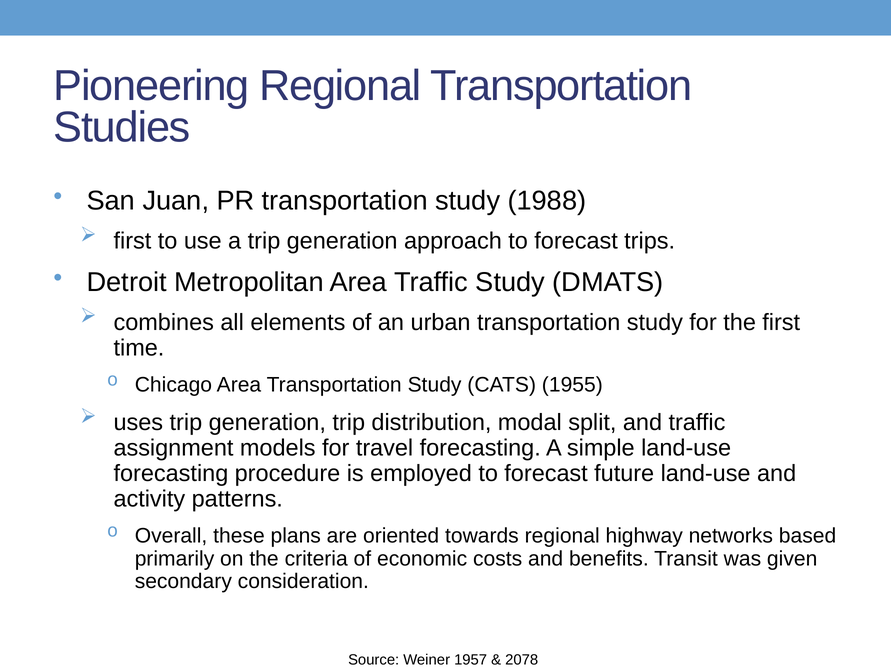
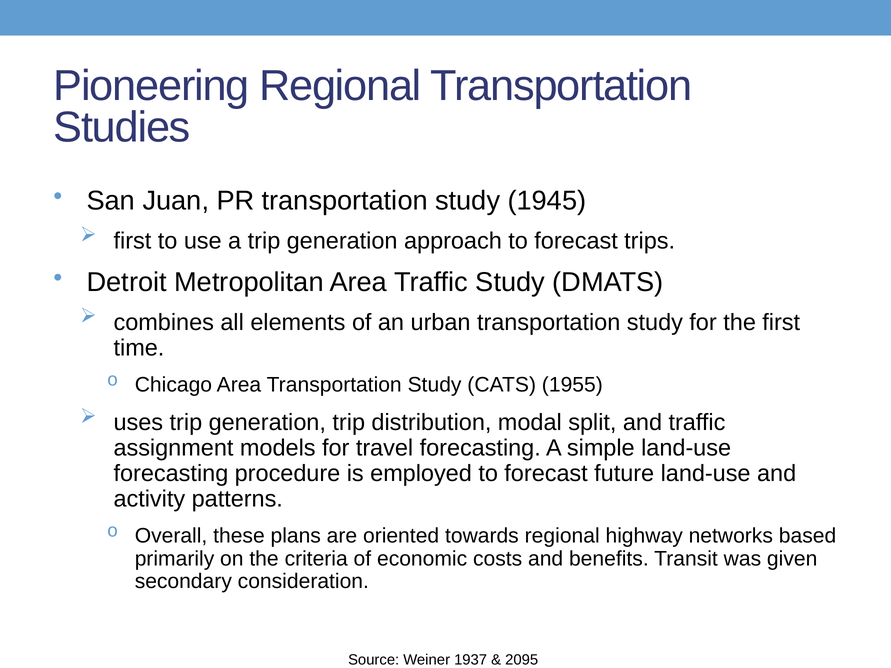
1988: 1988 -> 1945
1957: 1957 -> 1937
2078: 2078 -> 2095
